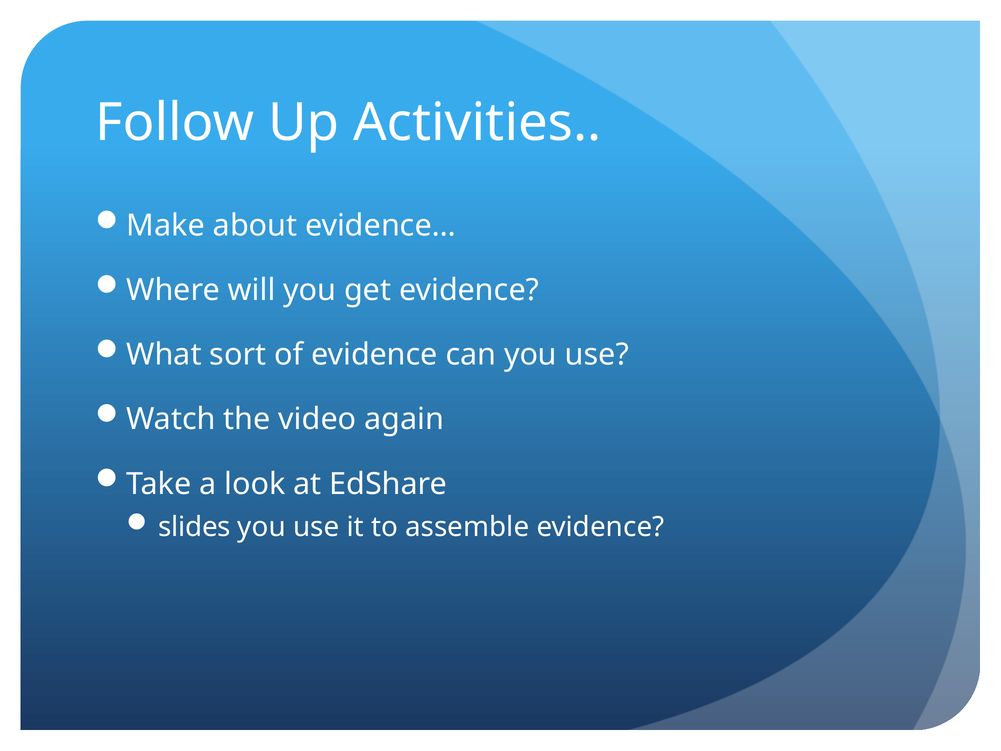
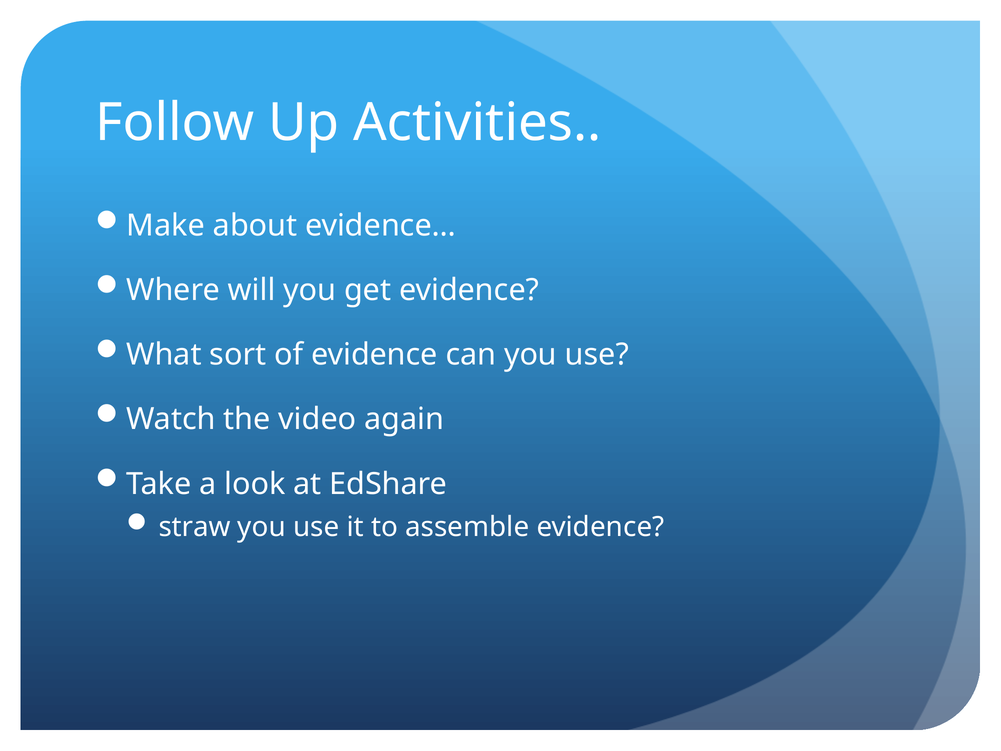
slides: slides -> straw
